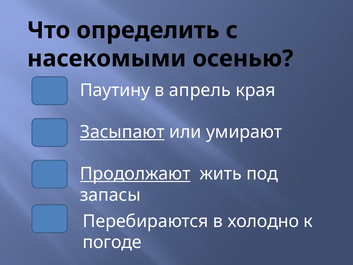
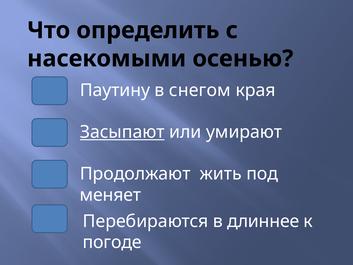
апрель: апрель -> снегом
Продолжают underline: present -> none
запасы: запасы -> меняет
холодно: холодно -> длиннее
